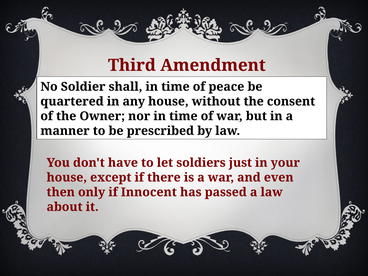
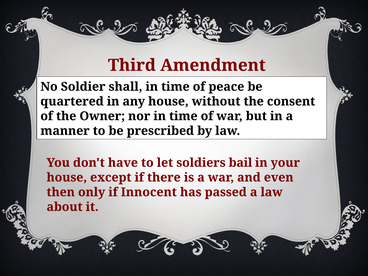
just: just -> bail
